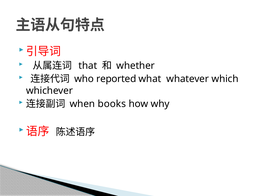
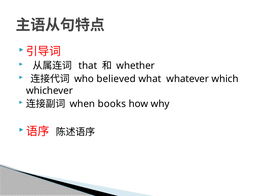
reported: reported -> believed
